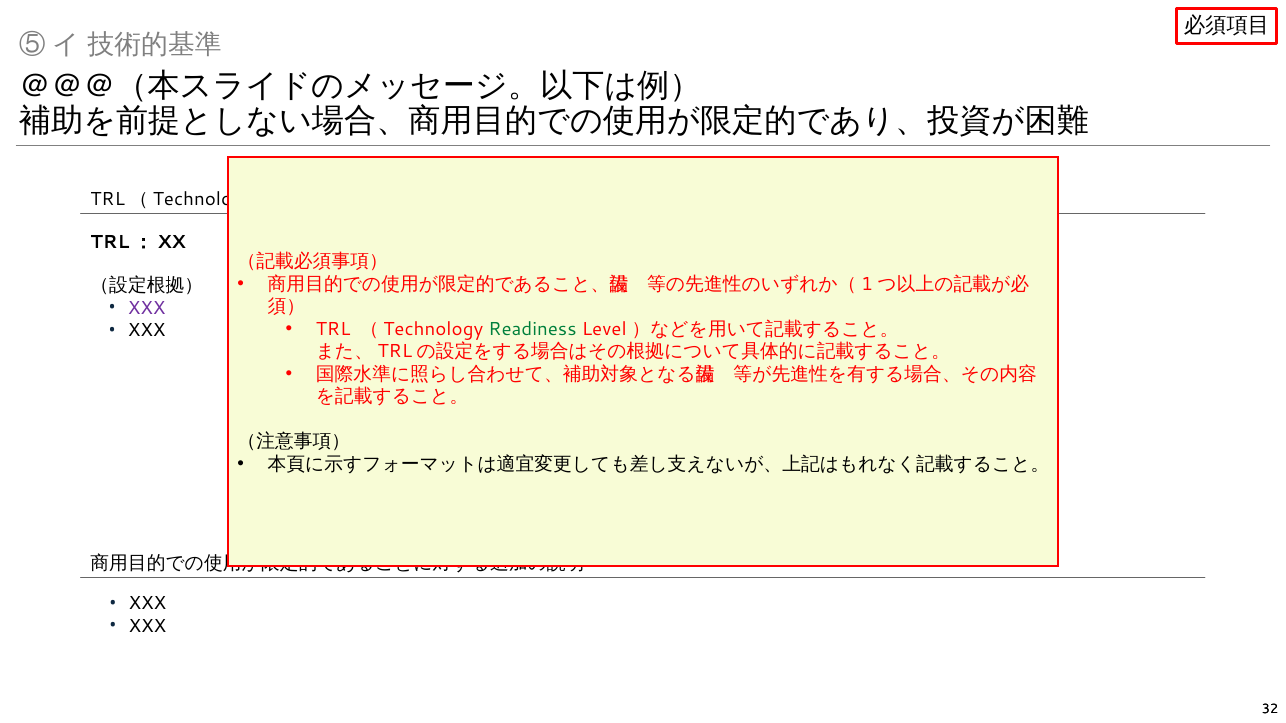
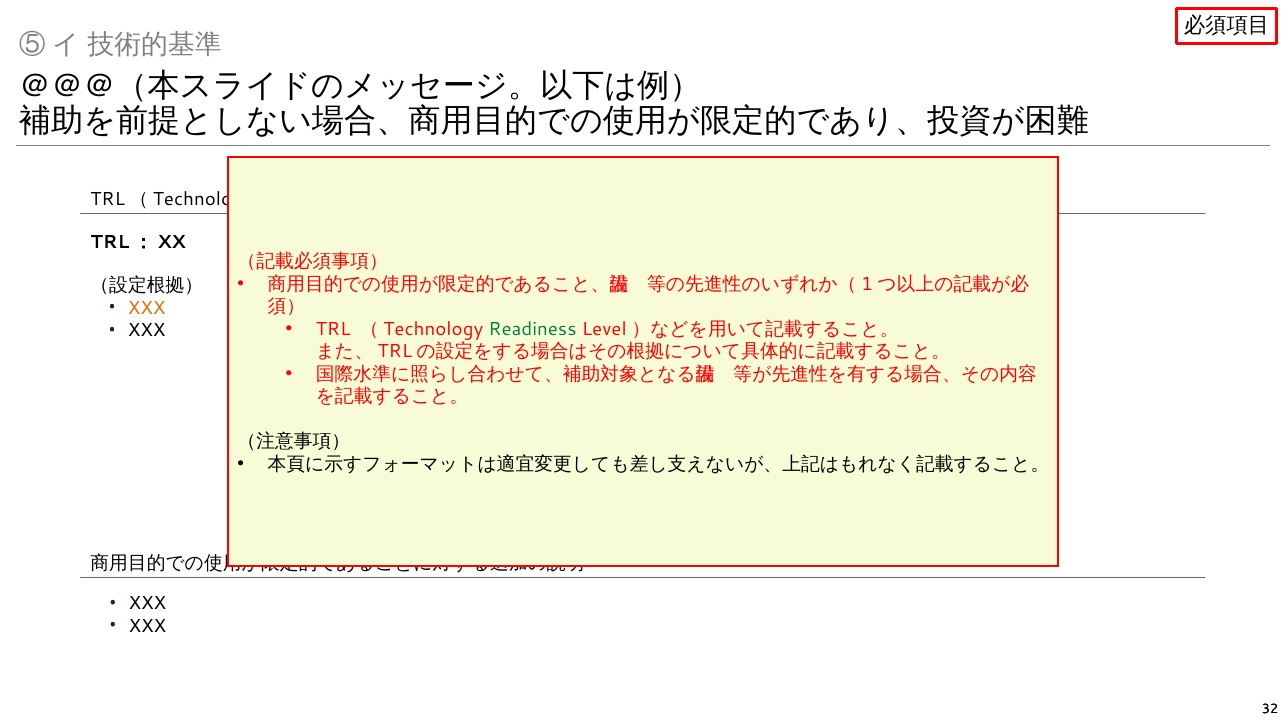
XXX at (147, 308) colour: purple -> orange
